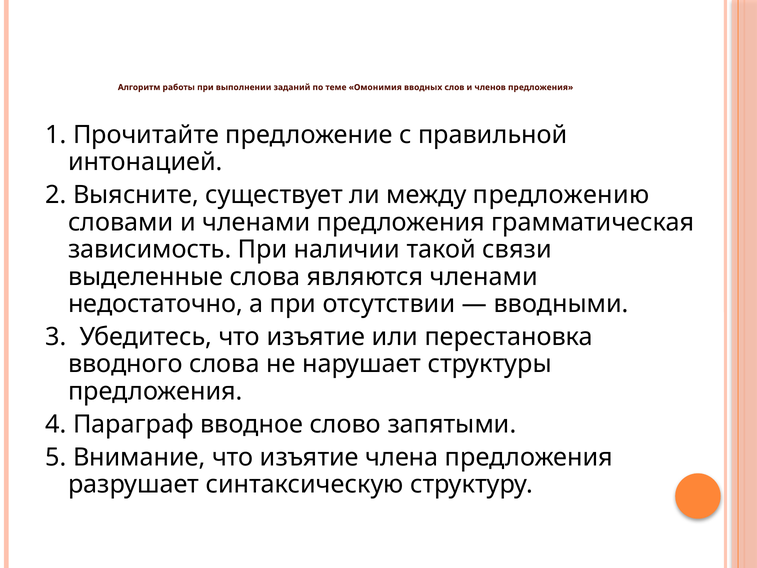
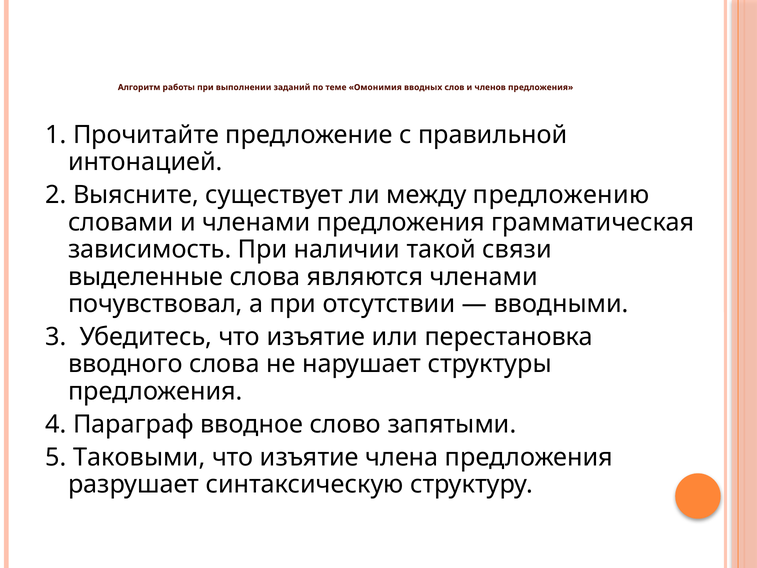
недостаточно: недостаточно -> почувствовал
Внимание: Внимание -> Таковыми
